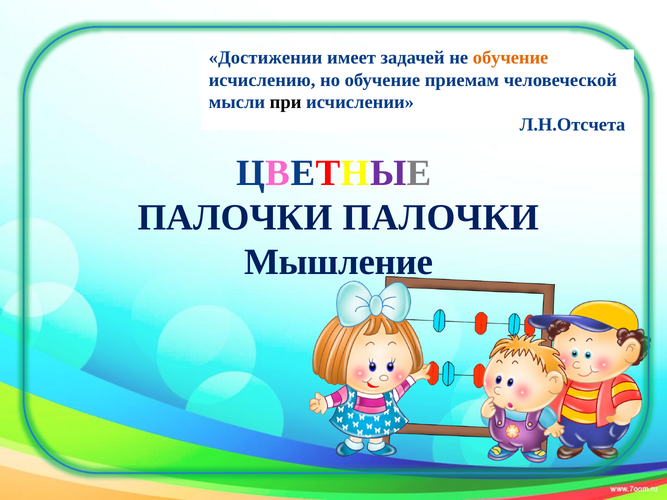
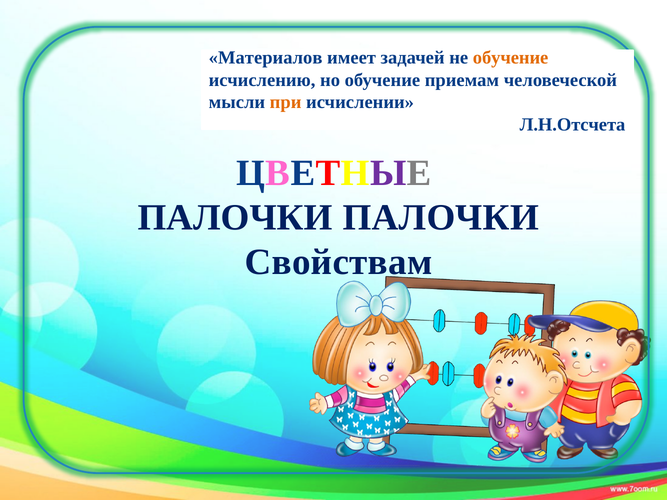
Достижении: Достижении -> Материалов
при colour: black -> orange
Мышление: Мышление -> Свойствам
